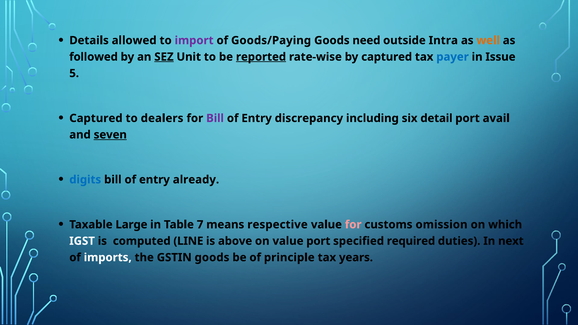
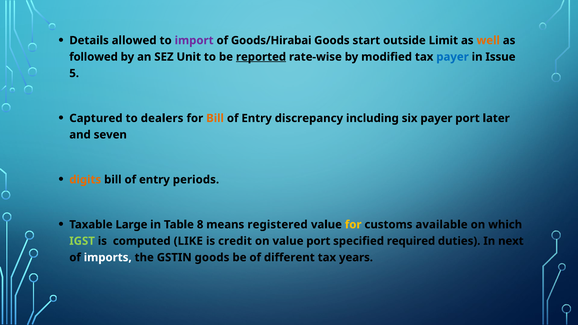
Goods/Paying: Goods/Paying -> Goods/Hirabai
need: need -> start
Intra: Intra -> Limit
SEZ underline: present -> none
by captured: captured -> modified
Bill at (215, 118) colour: purple -> orange
six detail: detail -> payer
avail: avail -> later
seven underline: present -> none
digits colour: blue -> orange
already: already -> periods
7: 7 -> 8
respective: respective -> registered
for at (353, 225) colour: pink -> yellow
omission: omission -> available
IGST colour: white -> light green
LINE: LINE -> LIKE
above: above -> credit
principle: principle -> different
